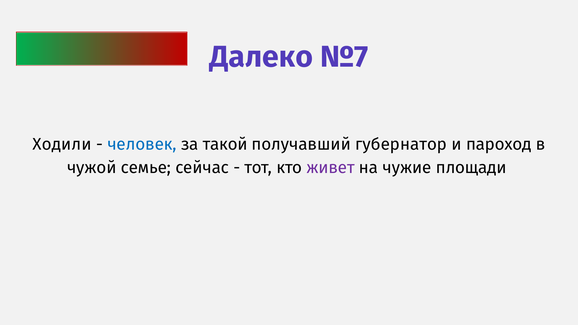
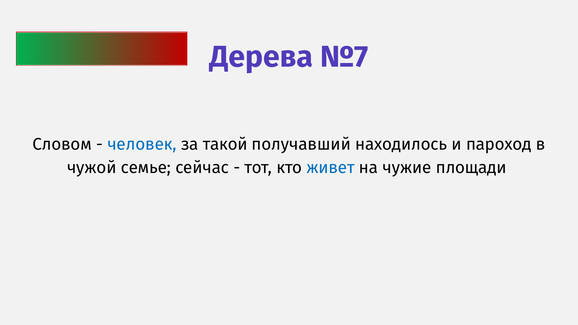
Далеко: Далеко -> Дерева
Ходили: Ходили -> Словом
губернатор: губернатор -> находилось
живет colour: purple -> blue
